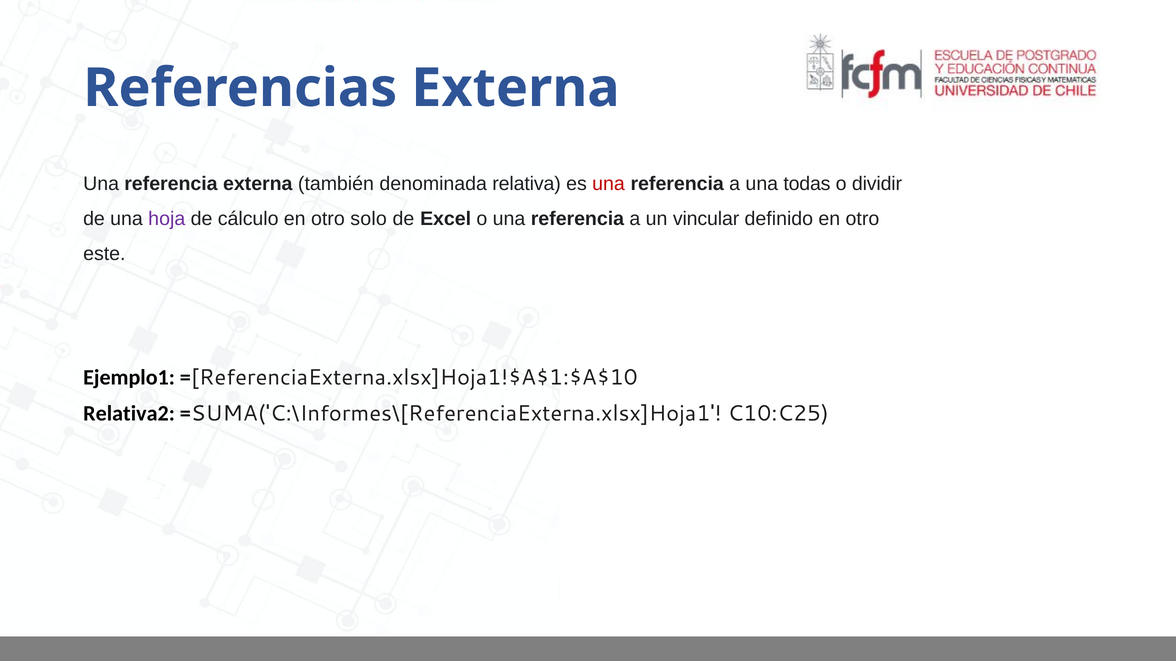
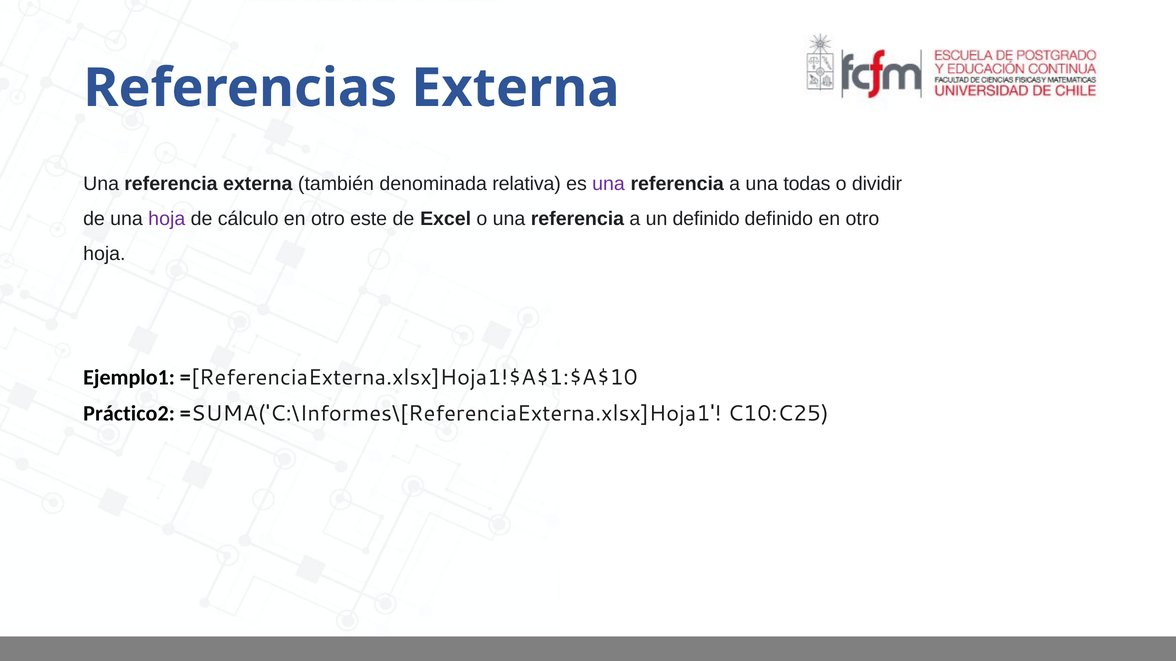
una at (608, 184) colour: red -> purple
solo: solo -> este
un vincular: vincular -> definido
este at (104, 254): este -> hoja
Relativa2: Relativa2 -> Práctico2
